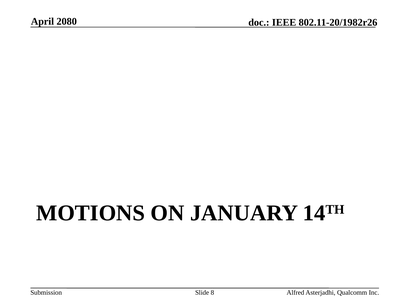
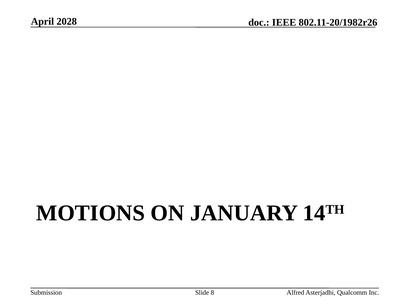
2080: 2080 -> 2028
